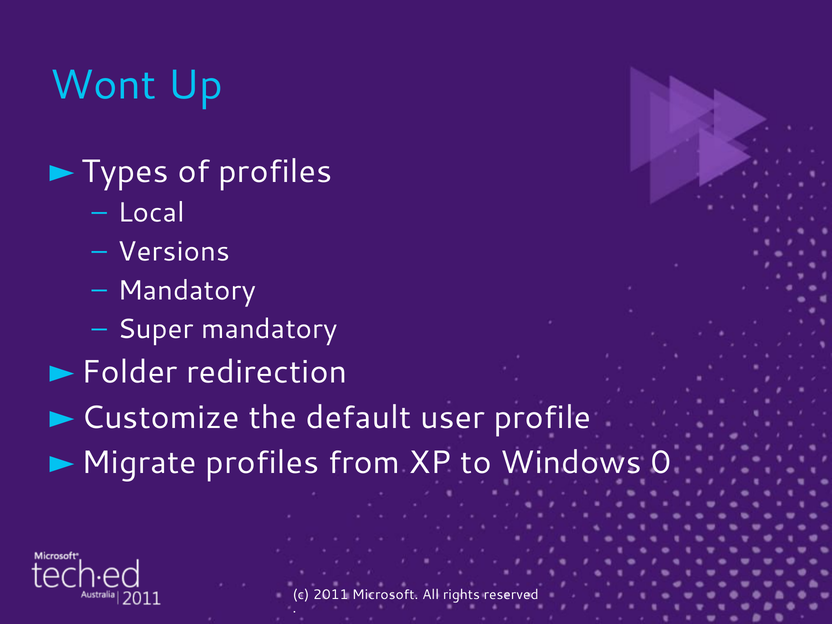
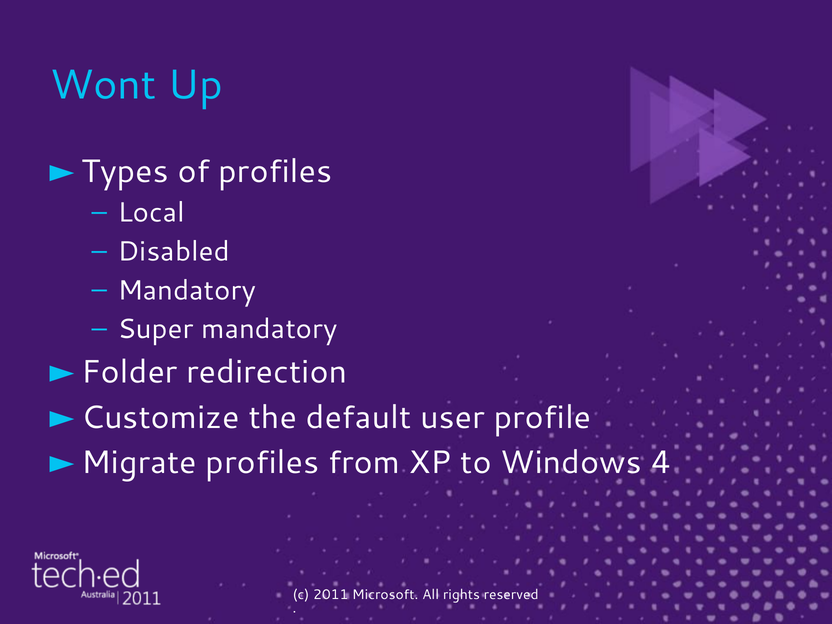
Versions: Versions -> Disabled
0: 0 -> 4
